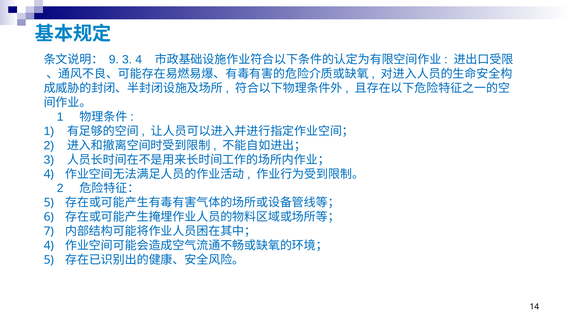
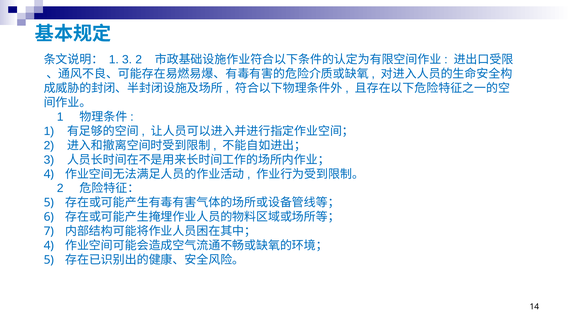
9 at (114, 59): 9 -> 1
3 4: 4 -> 2
